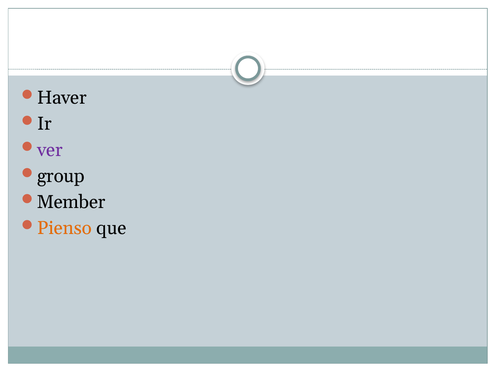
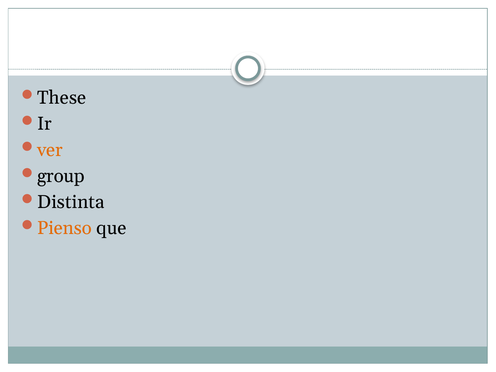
Haver: Haver -> These
ver colour: purple -> orange
Member: Member -> Distinta
